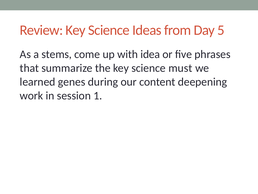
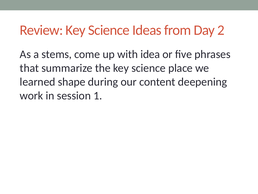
5: 5 -> 2
must: must -> place
genes: genes -> shape
